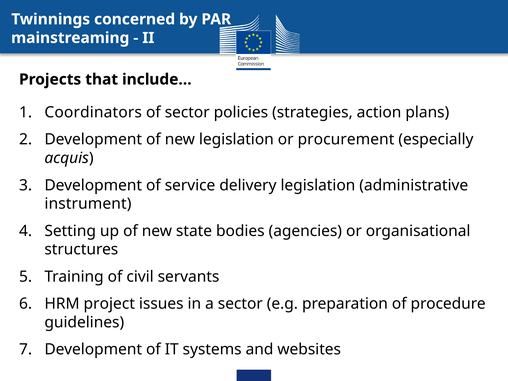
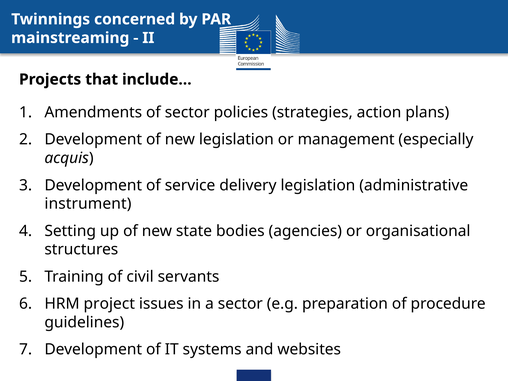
Coordinators: Coordinators -> Amendments
procurement: procurement -> management
